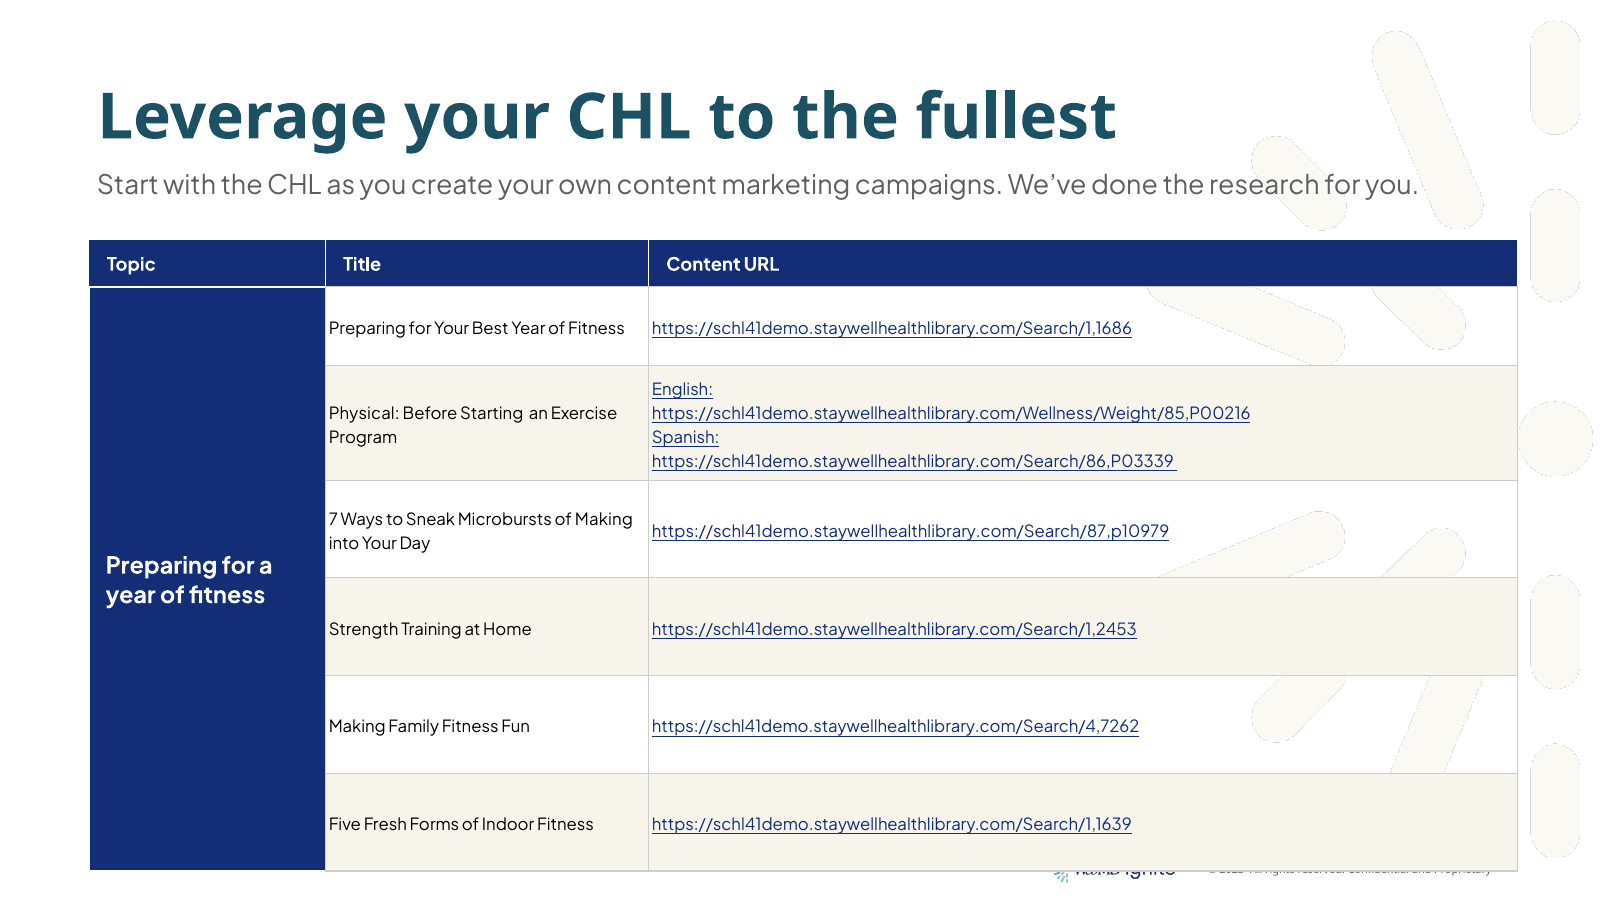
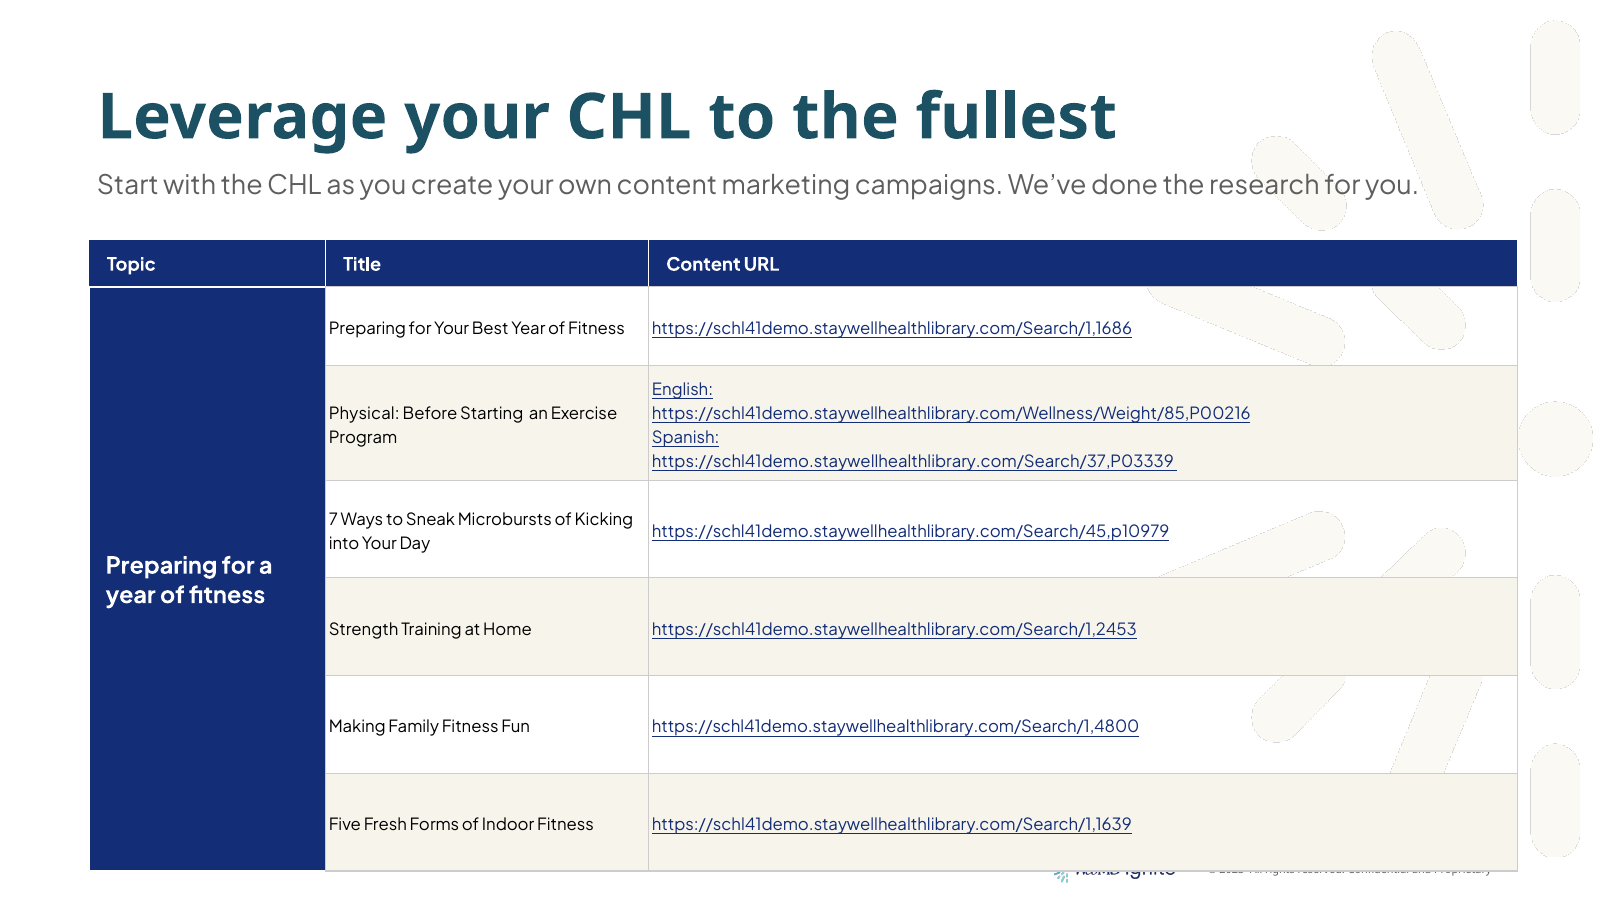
https://schl41demo.staywellhealthlibrary.com/Search/86,P03339: https://schl41demo.staywellhealthlibrary.com/Search/86,P03339 -> https://schl41demo.staywellhealthlibrary.com/Search/37,P03339
of Making: Making -> Kicking
https://schl41demo.staywellhealthlibrary.com/Search/87,p10979: https://schl41demo.staywellhealthlibrary.com/Search/87,p10979 -> https://schl41demo.staywellhealthlibrary.com/Search/45,p10979
https://schl41demo.staywellhealthlibrary.com/Search/4,7262: https://schl41demo.staywellhealthlibrary.com/Search/4,7262 -> https://schl41demo.staywellhealthlibrary.com/Search/1,4800
